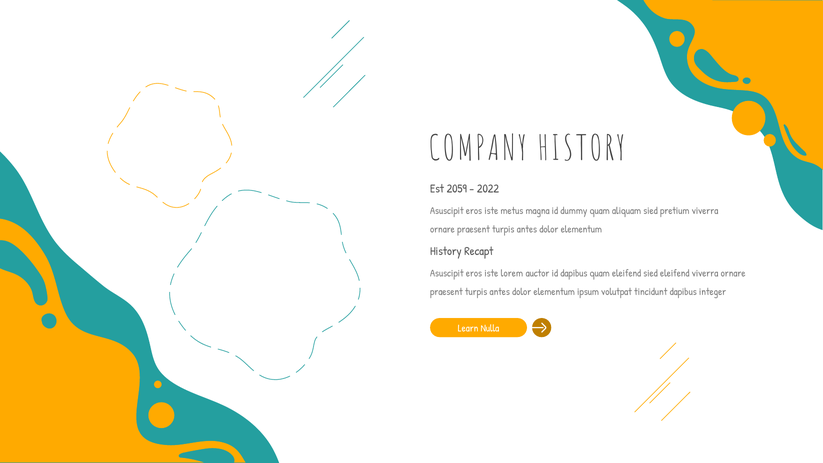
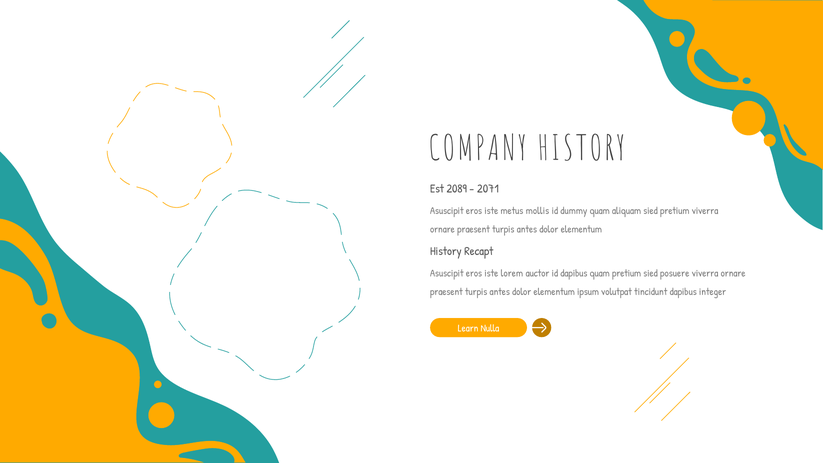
2059: 2059 -> 2089
2022: 2022 -> 2071
magna: magna -> mollis
quam eleifend: eleifend -> pretium
sied eleifend: eleifend -> posuere
